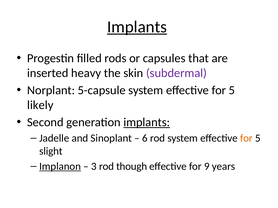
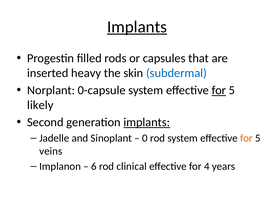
subdermal colour: purple -> blue
5-capsule: 5-capsule -> 0-capsule
for at (219, 90) underline: none -> present
6: 6 -> 0
slight: slight -> veins
Implanon underline: present -> none
3: 3 -> 6
though: though -> clinical
9: 9 -> 4
